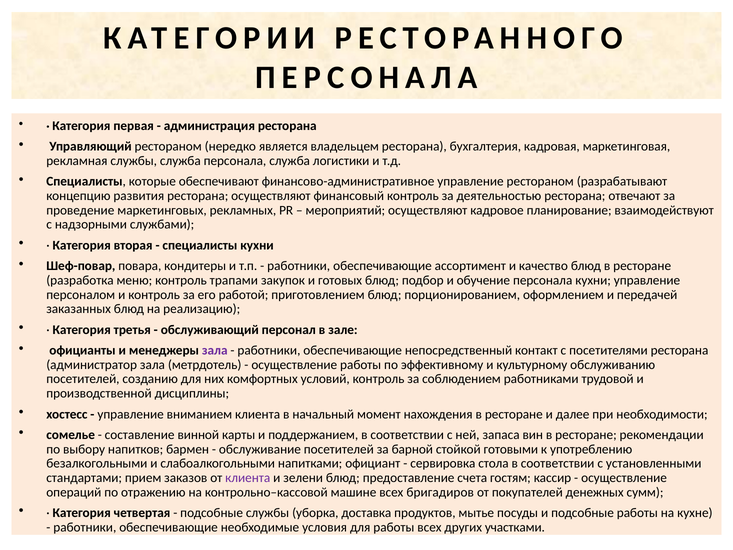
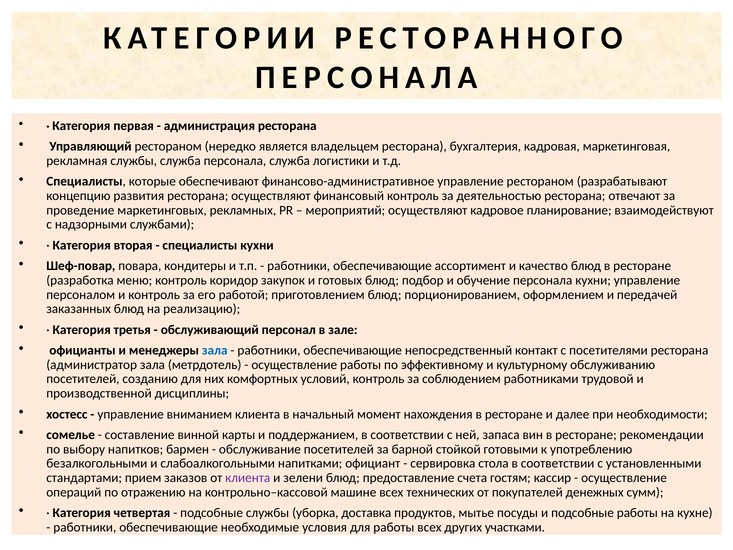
трапами: трапами -> коридор
зала at (215, 350) colour: purple -> blue
бригадиров: бригадиров -> технических
